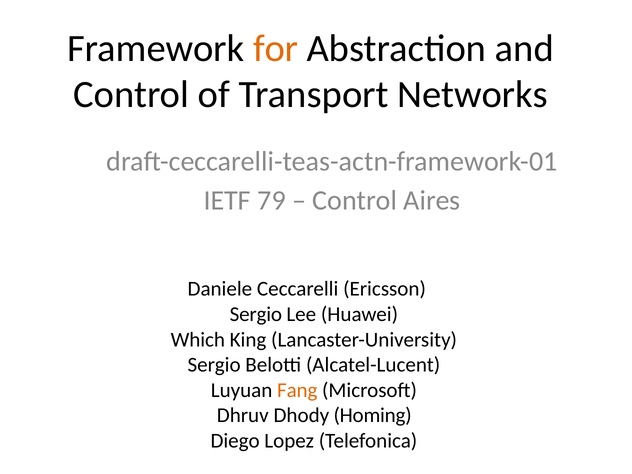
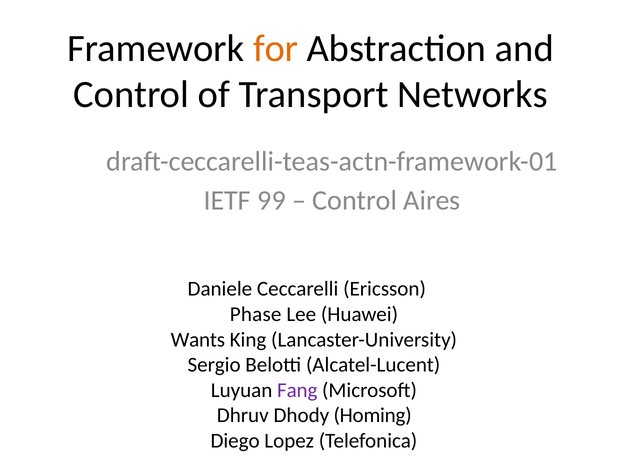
79: 79 -> 99
Sergio at (256, 314): Sergio -> Phase
Which: Which -> Wants
Fang colour: orange -> purple
